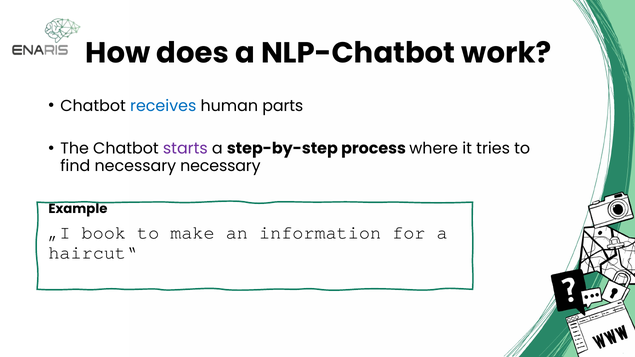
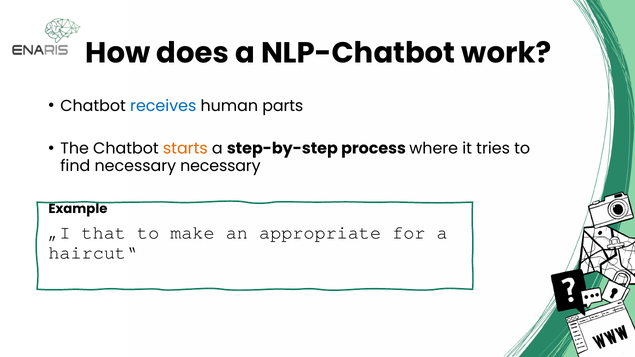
starts colour: purple -> orange
book: book -> that
information: information -> appropriate
